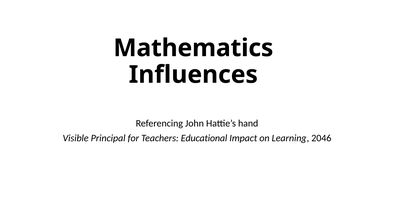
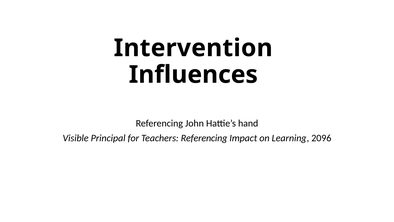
Mathematics: Mathematics -> Intervention
Teachers Educational: Educational -> Referencing
2046: 2046 -> 2096
